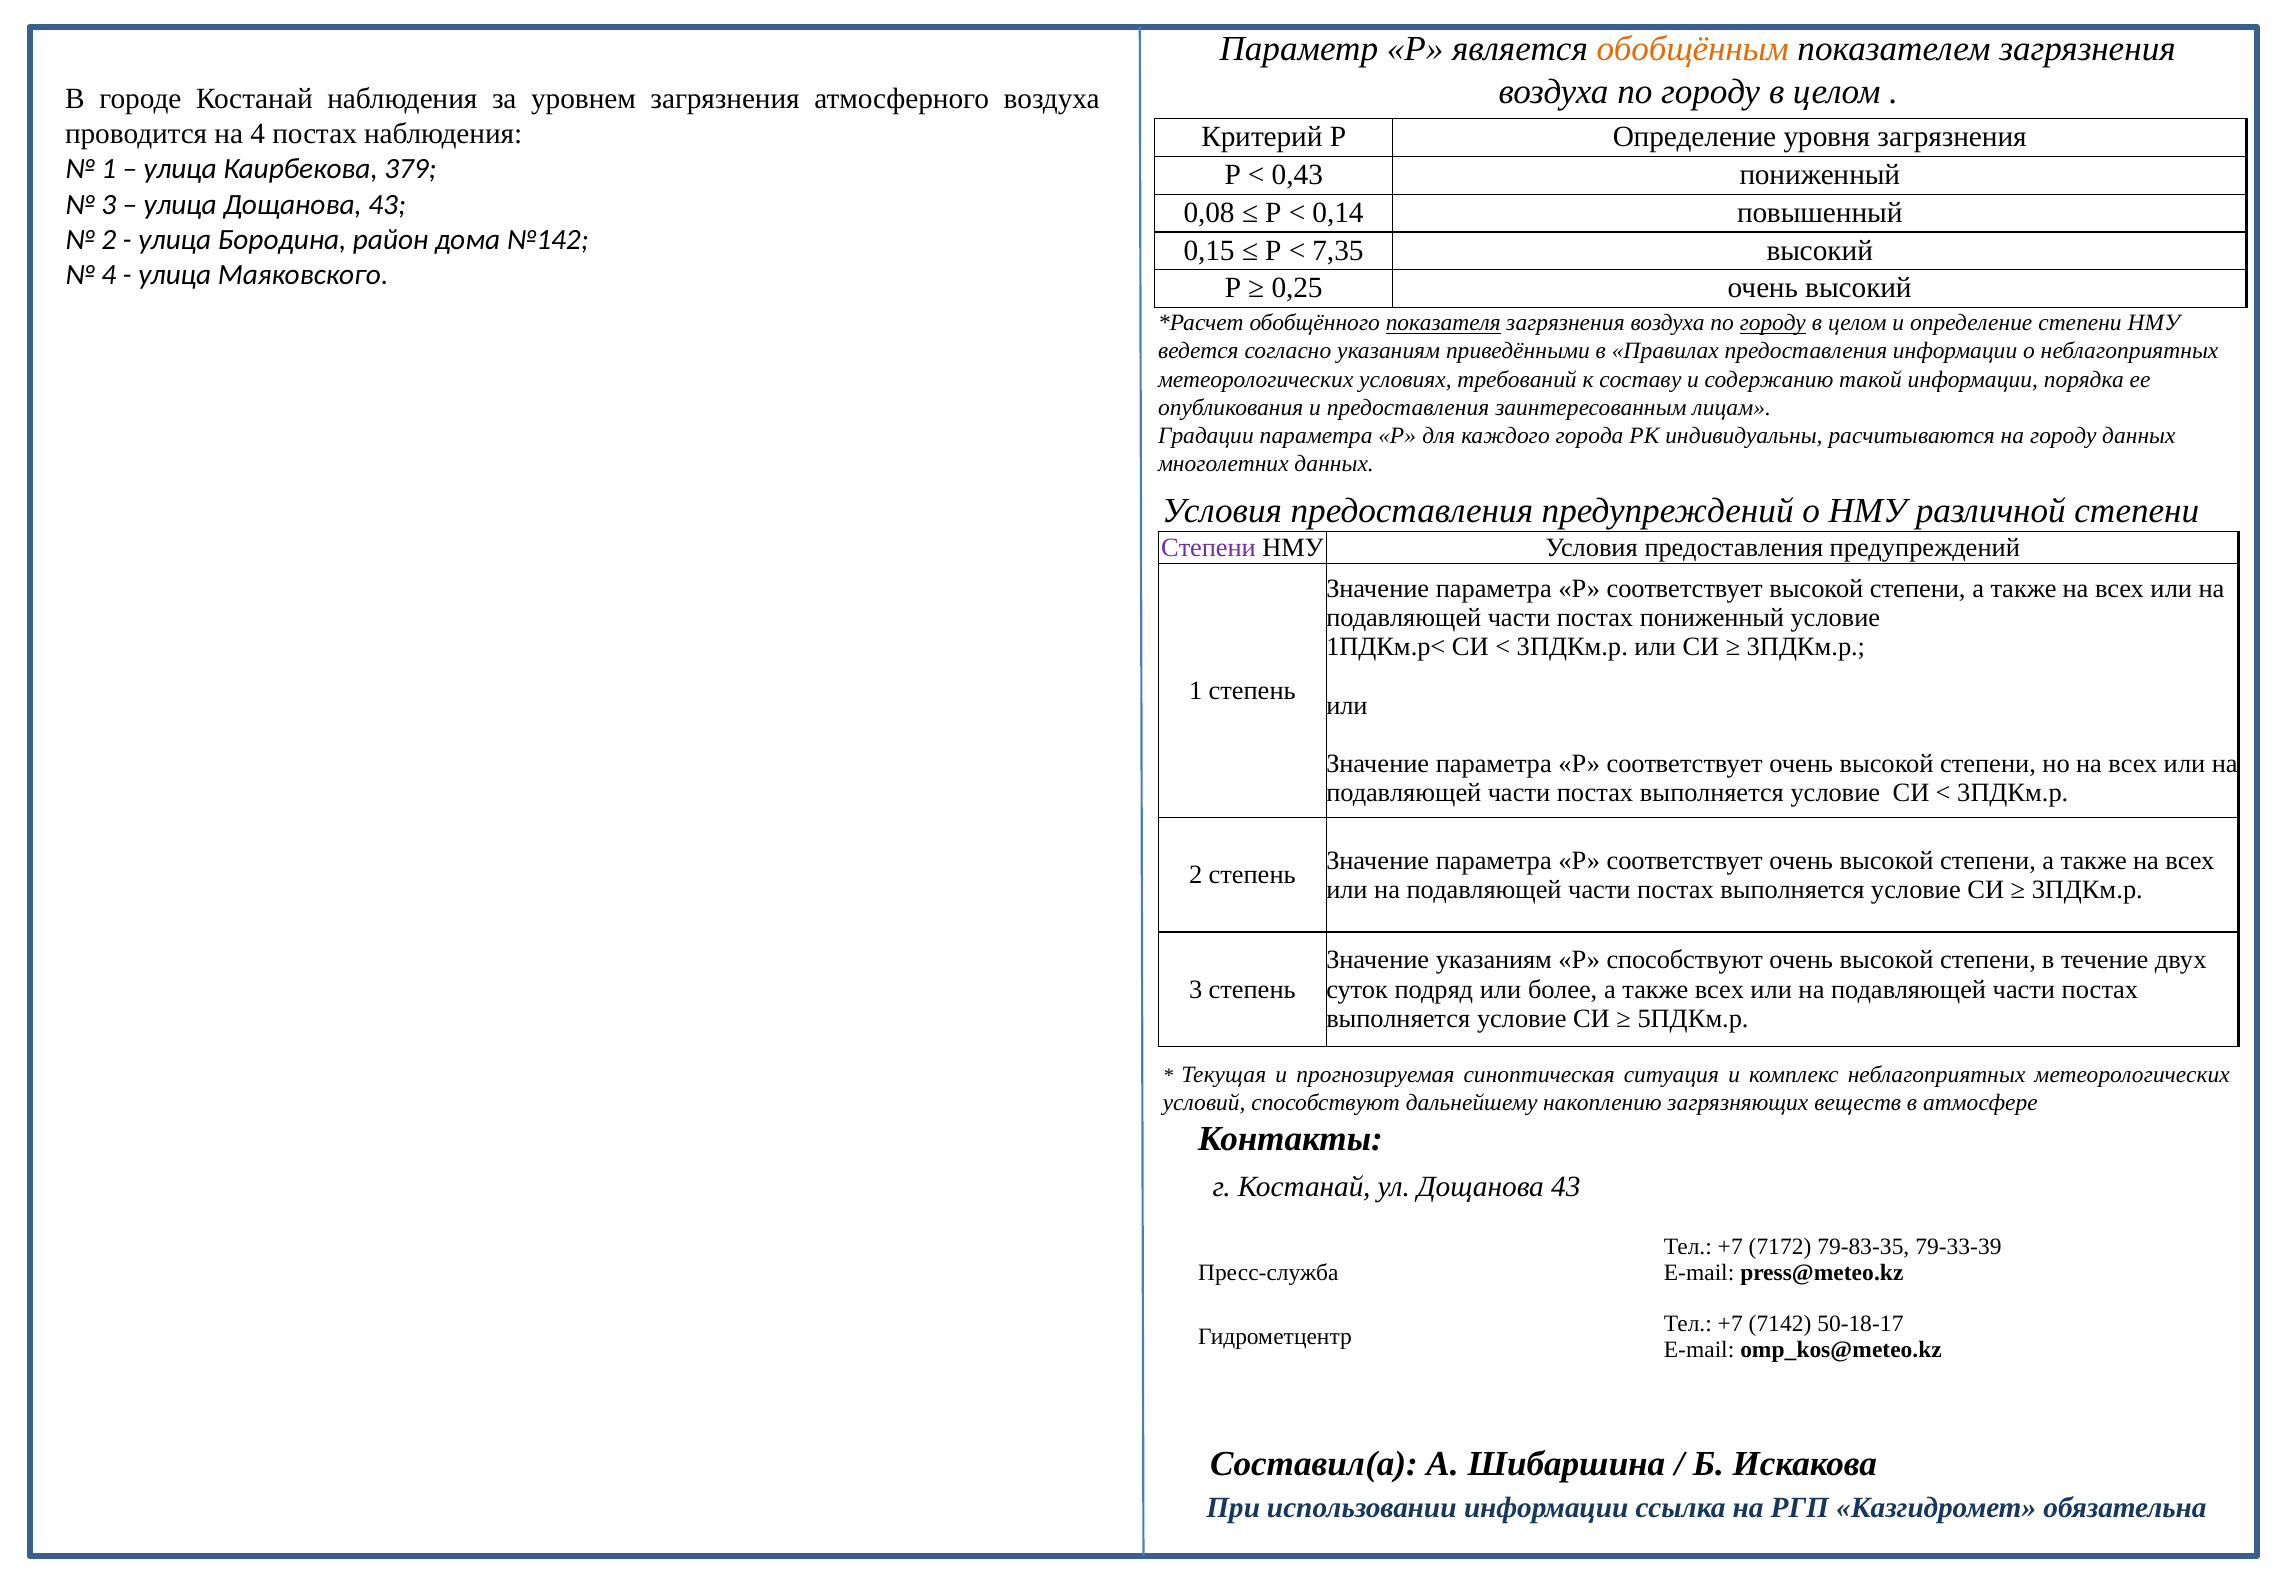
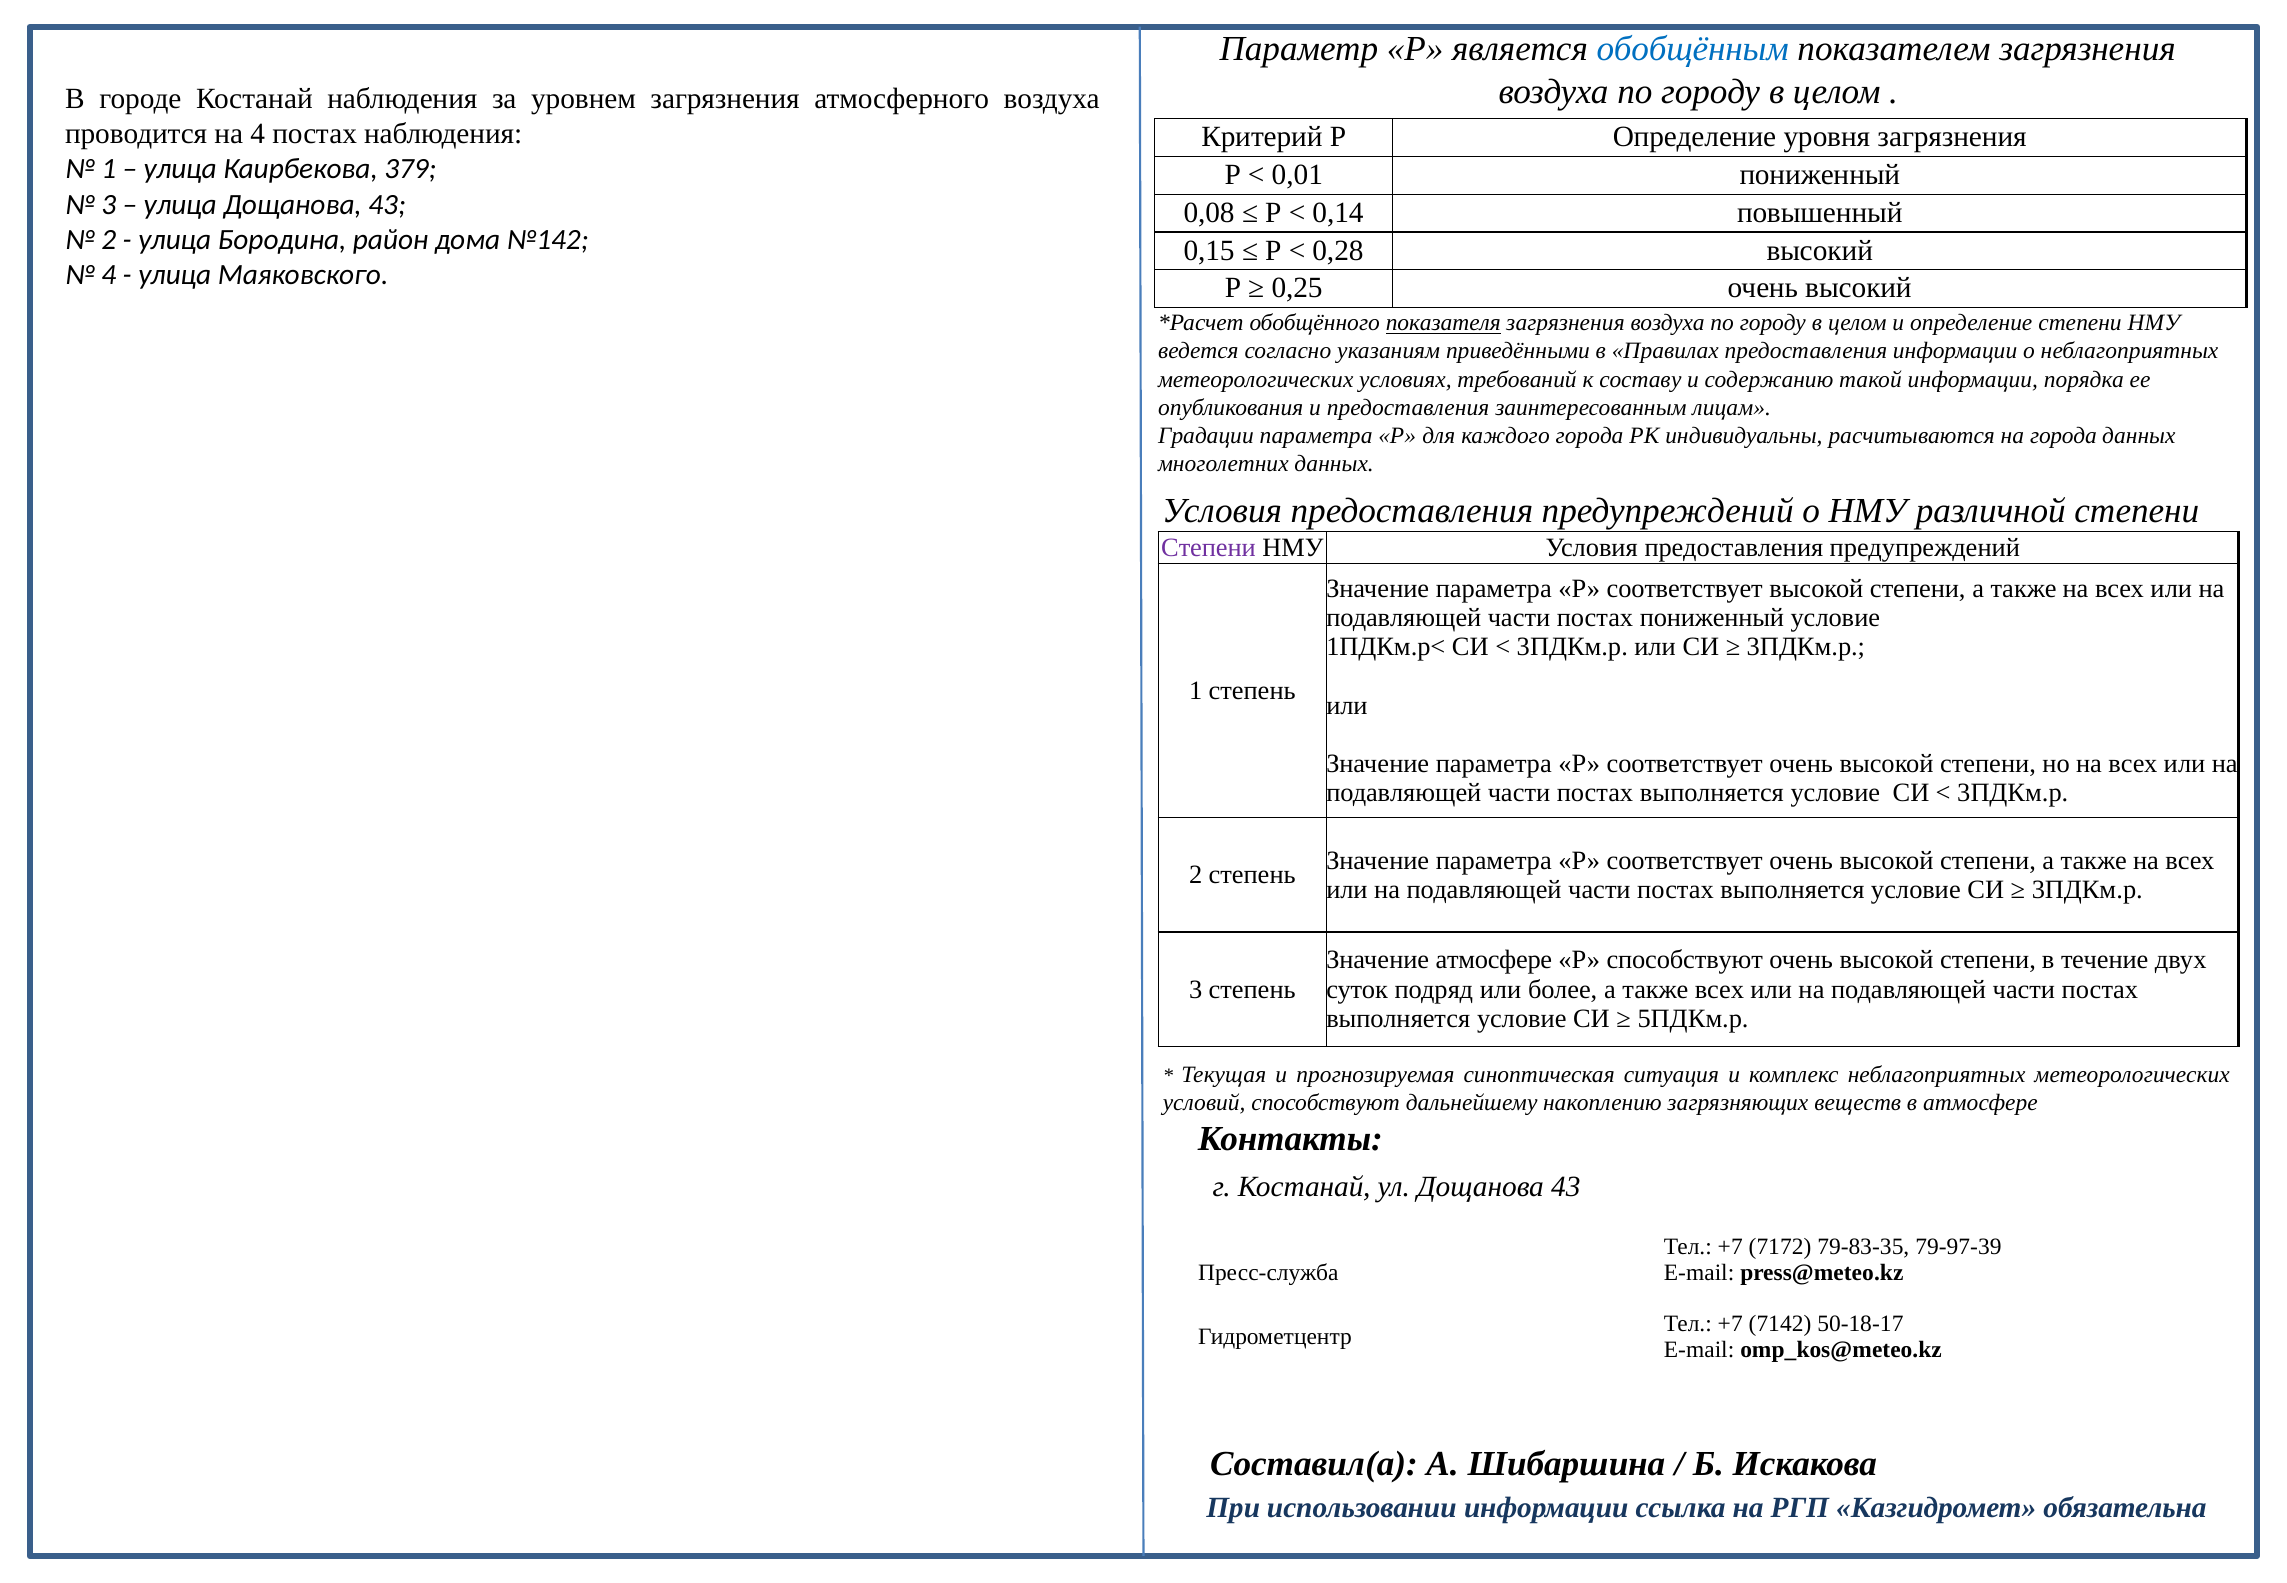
обобщённым colour: orange -> blue
0,43: 0,43 -> 0,01
7,35: 7,35 -> 0,28
городу at (1773, 323) underline: present -> none
на городу: городу -> города
Значение указаниям: указаниям -> атмосфере
79-33-39: 79-33-39 -> 79-97-39
